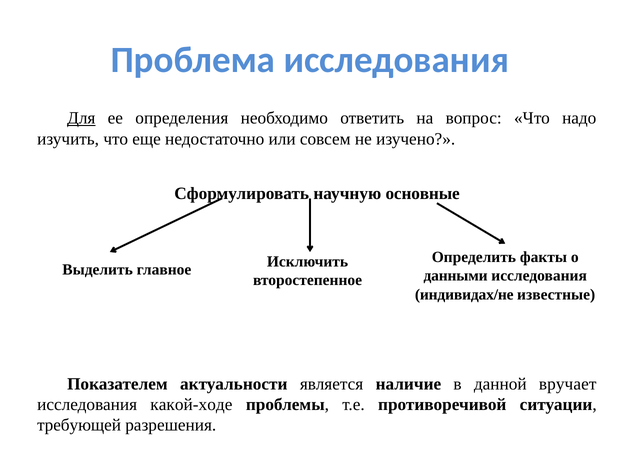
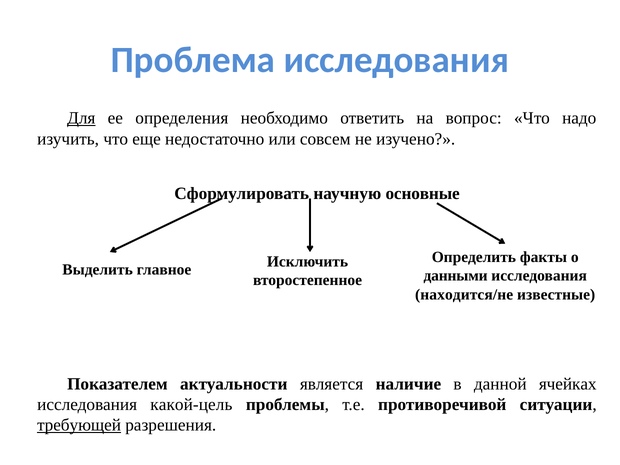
индивидах/не: индивидах/не -> находится/не
вручает: вручает -> ячейках
какой-ходе: какой-ходе -> какой-цель
требующей underline: none -> present
